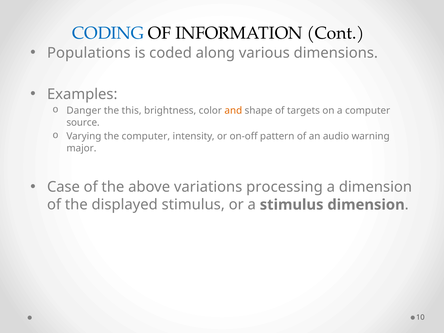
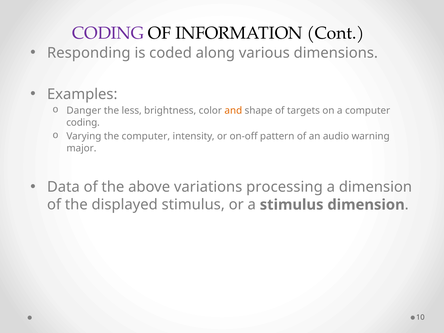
CODING at (108, 33) colour: blue -> purple
Populations: Populations -> Responding
this: this -> less
source at (83, 123): source -> coding
Case: Case -> Data
